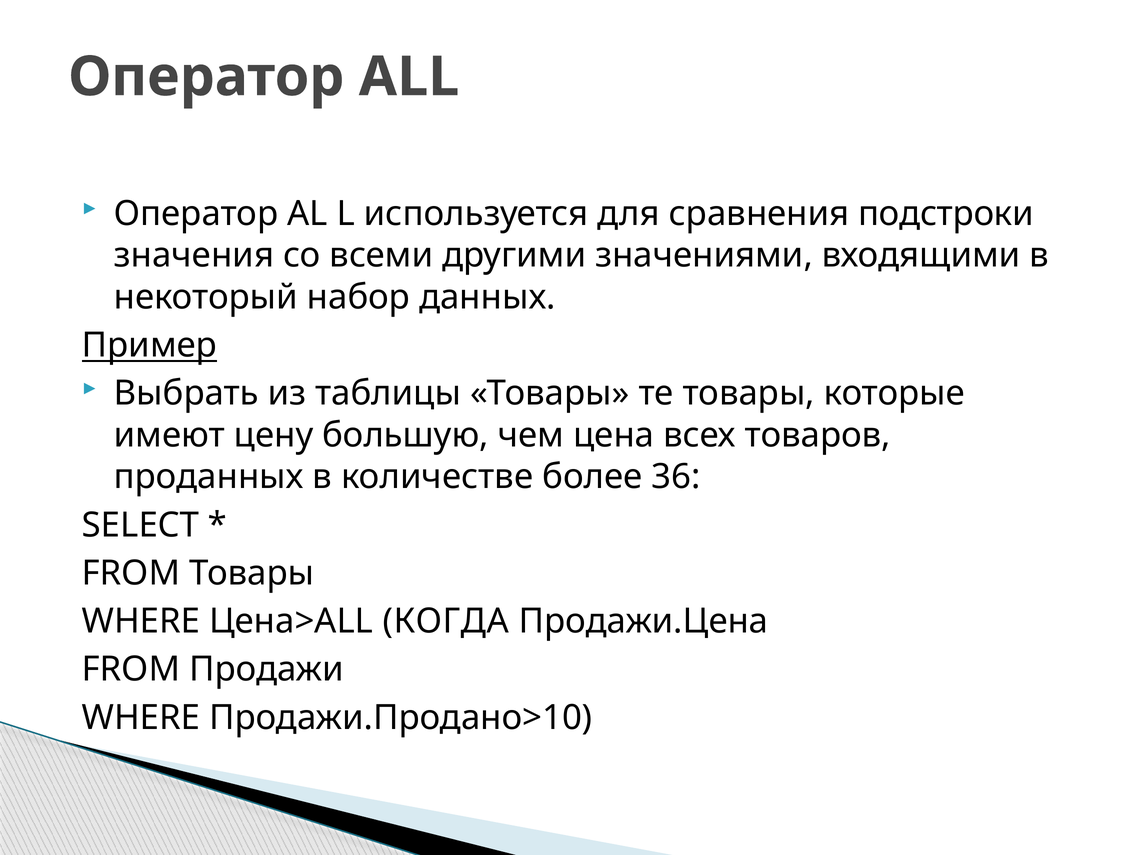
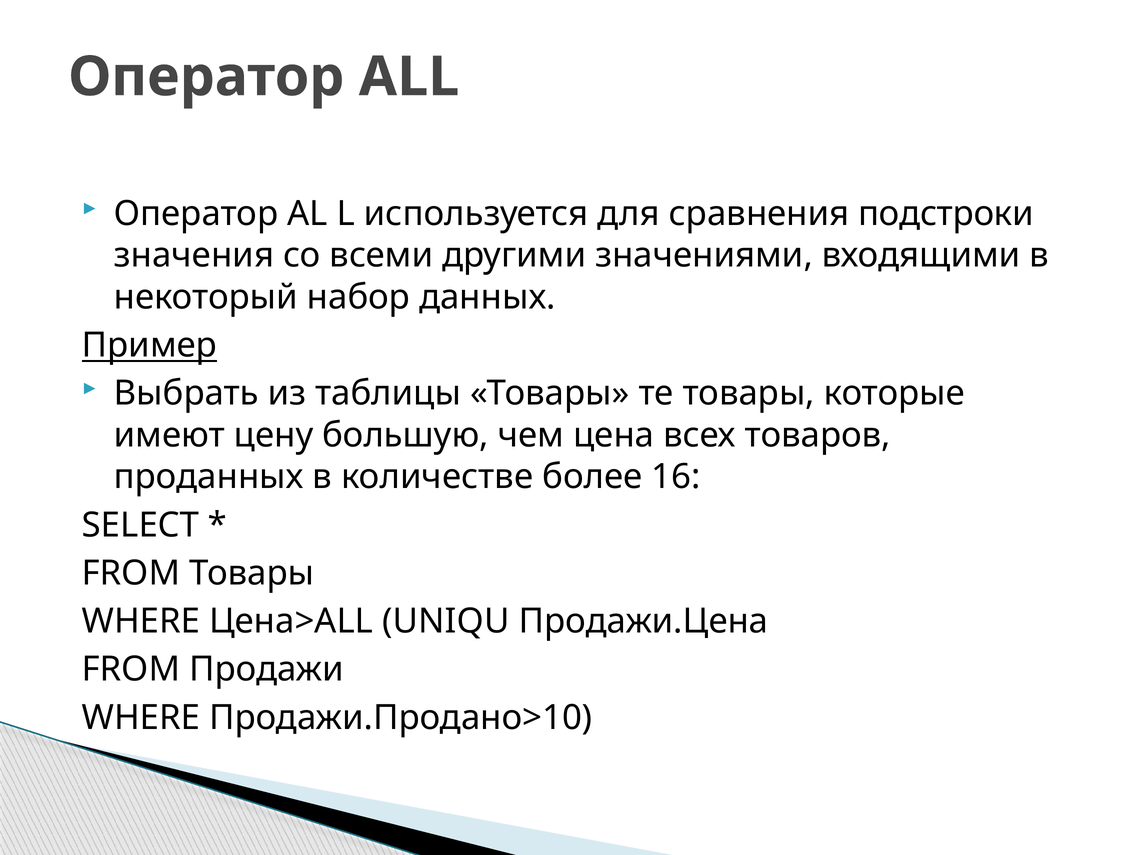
36: 36 -> 16
КОГДА: КОГДА -> UNIQU
